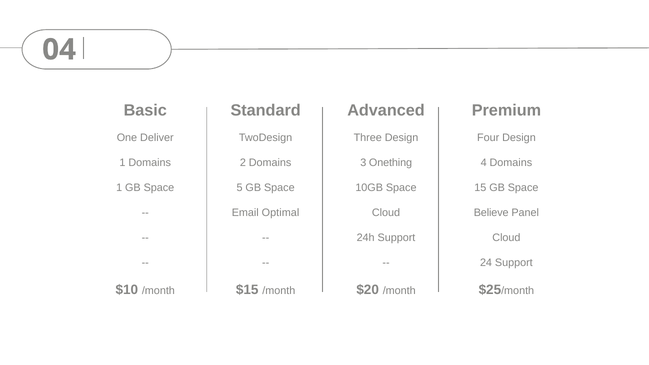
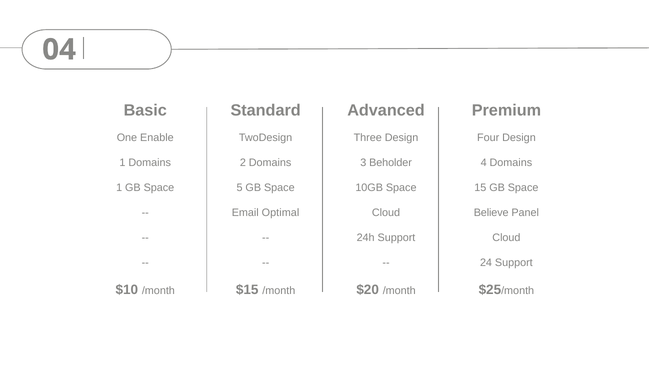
Deliver: Deliver -> Enable
Onething: Onething -> Beholder
